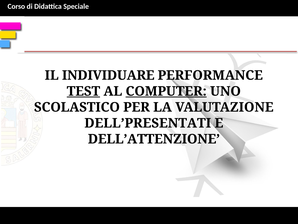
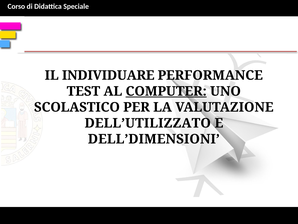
TEST underline: present -> none
DELL’PRESENTATI: DELL’PRESENTATI -> DELL’UTILIZZATO
DELL’ATTENZIONE: DELL’ATTENZIONE -> DELL’DIMENSIONI
